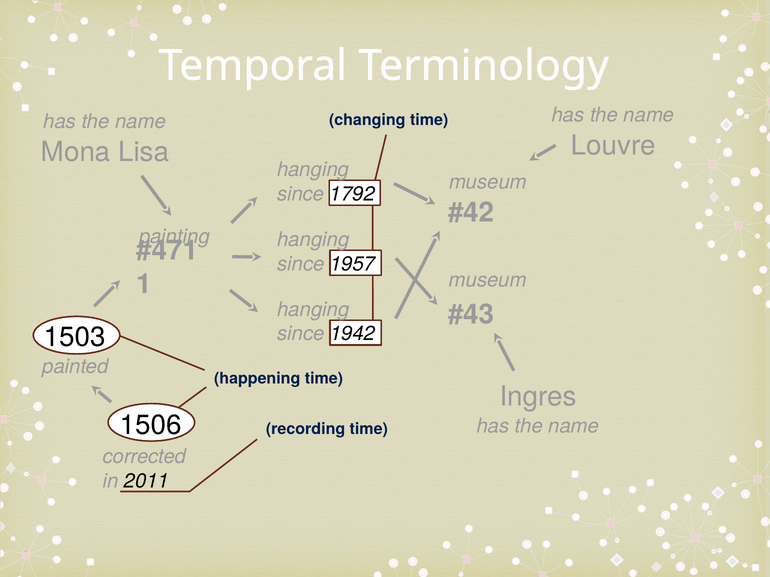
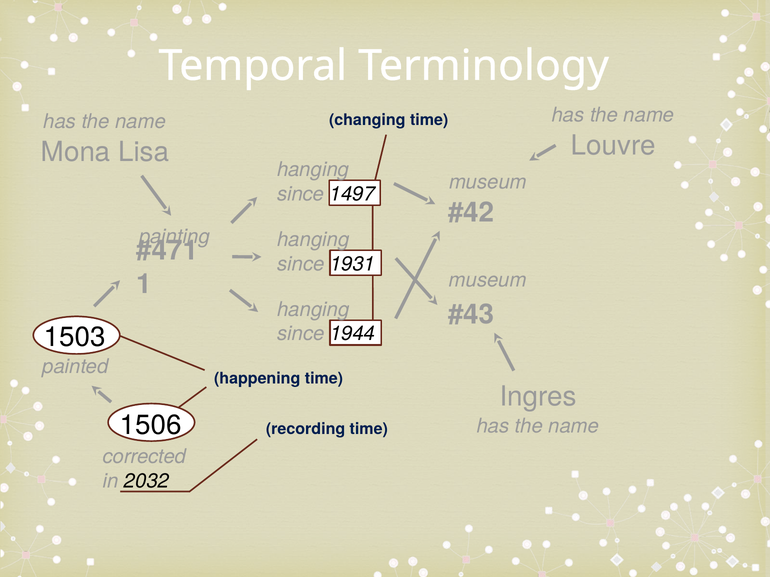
1792: 1792 -> 1497
1957: 1957 -> 1931
1942: 1942 -> 1944
2011: 2011 -> 2032
